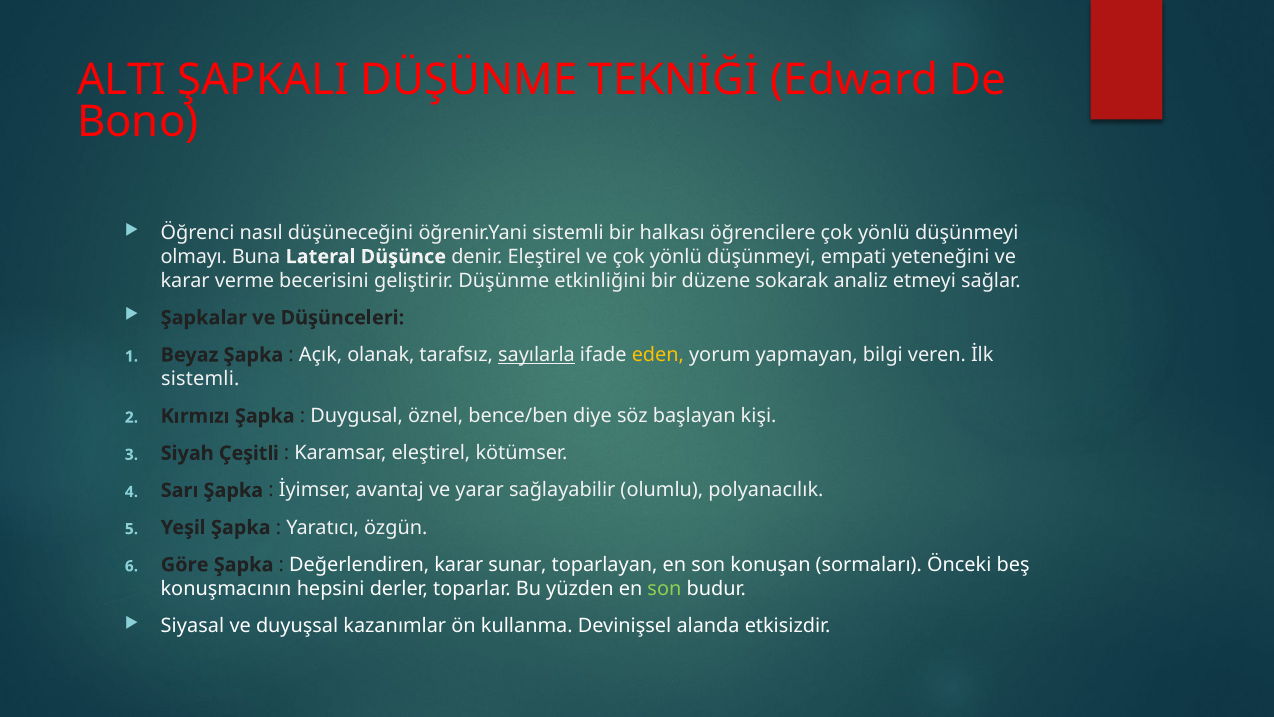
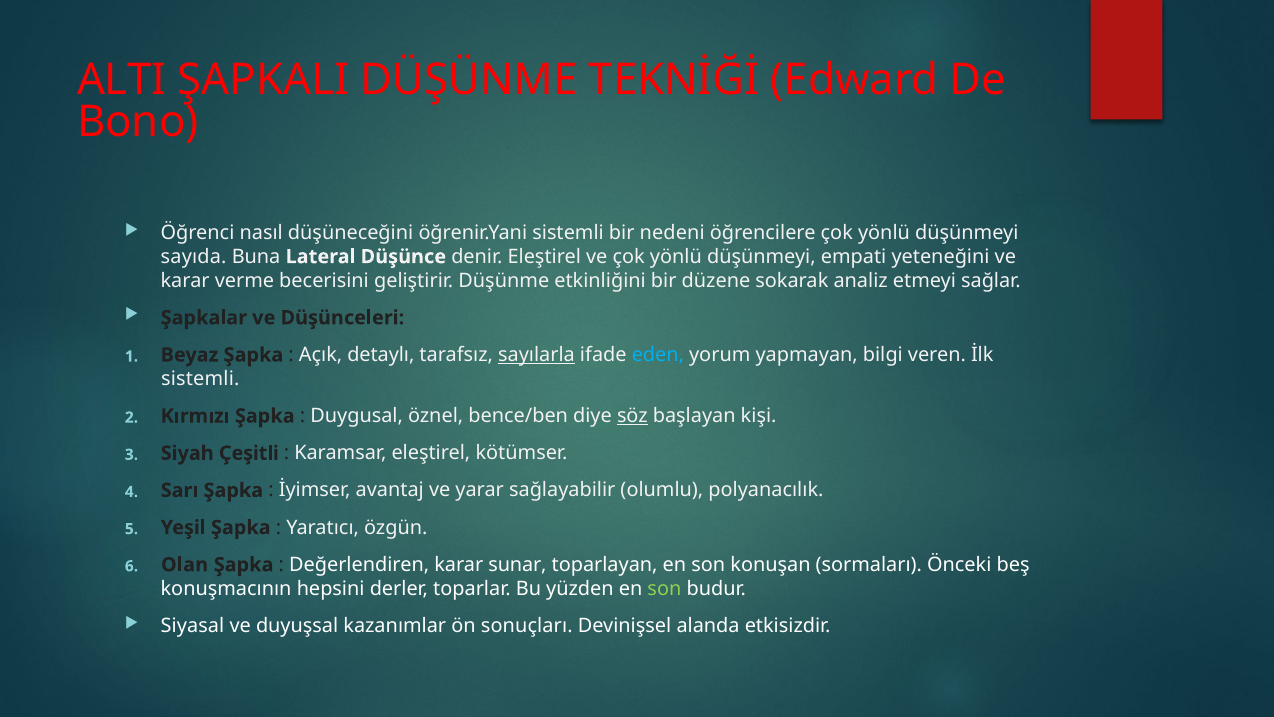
halkası: halkası -> nedeni
olmayı: olmayı -> sayıda
olanak: olanak -> detaylı
eden colour: yellow -> light blue
söz underline: none -> present
Göre: Göre -> Olan
kullanma: kullanma -> sonuçları
